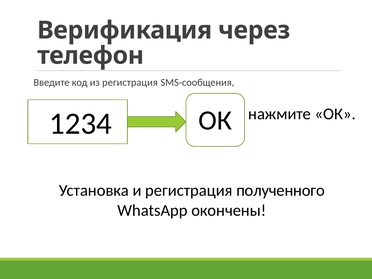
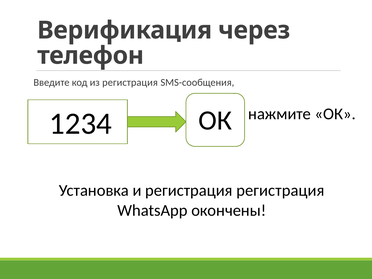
регистрация полученного: полученного -> регистрация
